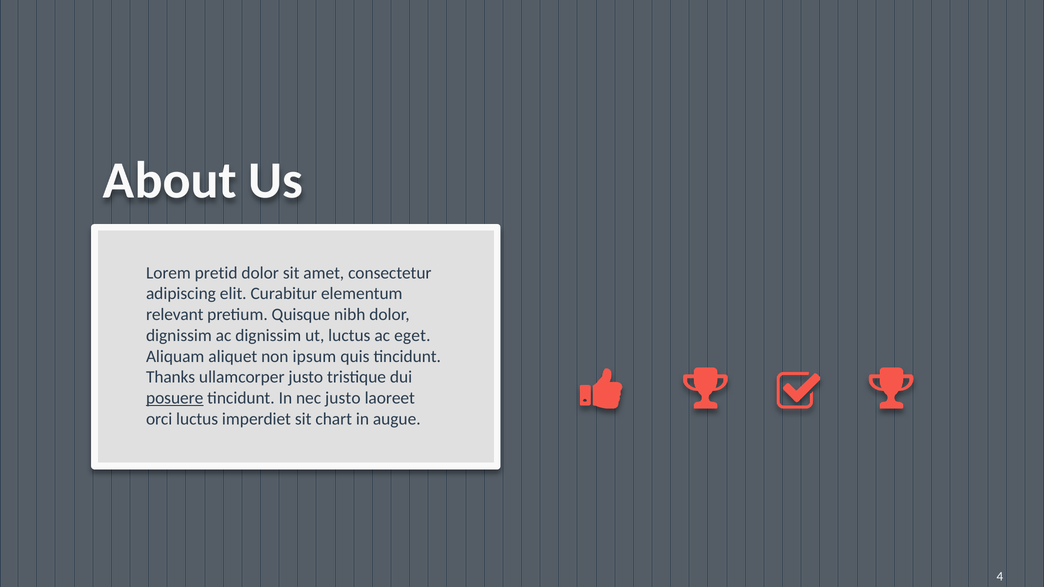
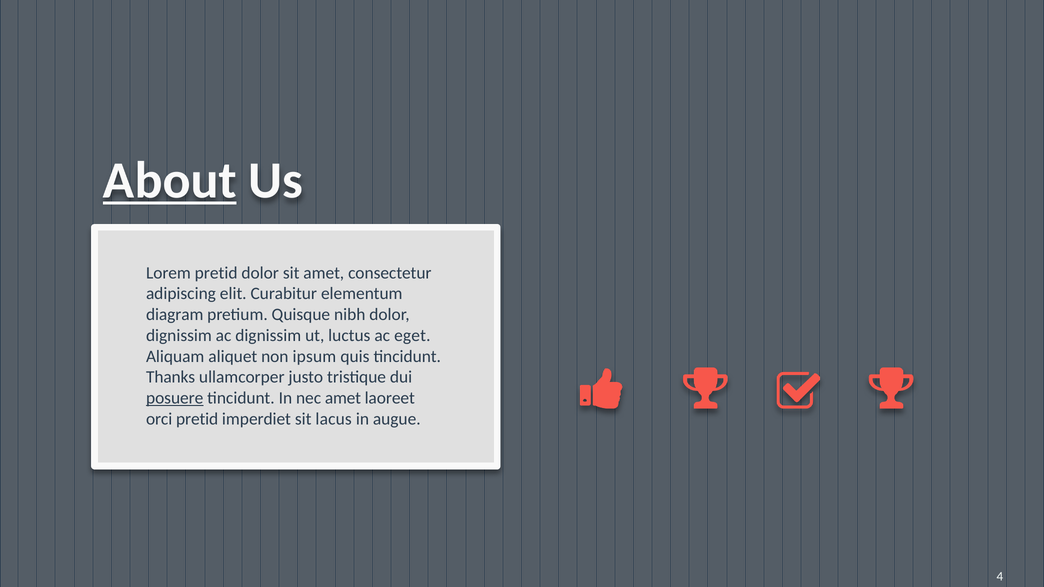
About underline: none -> present
relevant: relevant -> diagram
nec justo: justo -> amet
orci luctus: luctus -> pretid
chart: chart -> lacus
